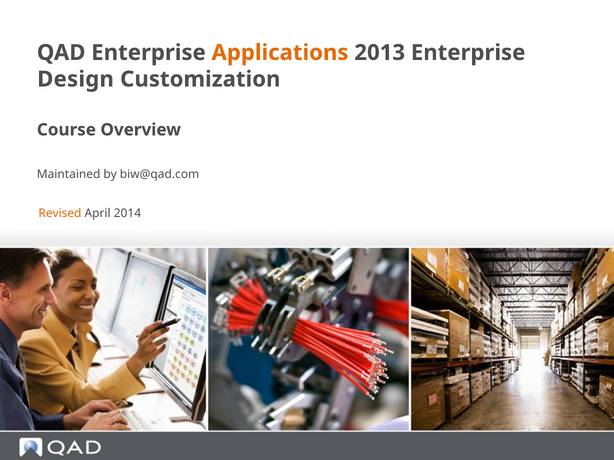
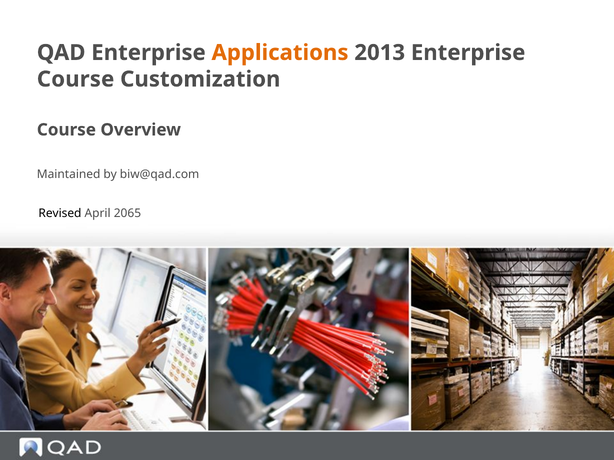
Design at (76, 79): Design -> Course
Revised colour: orange -> black
2014: 2014 -> 2065
